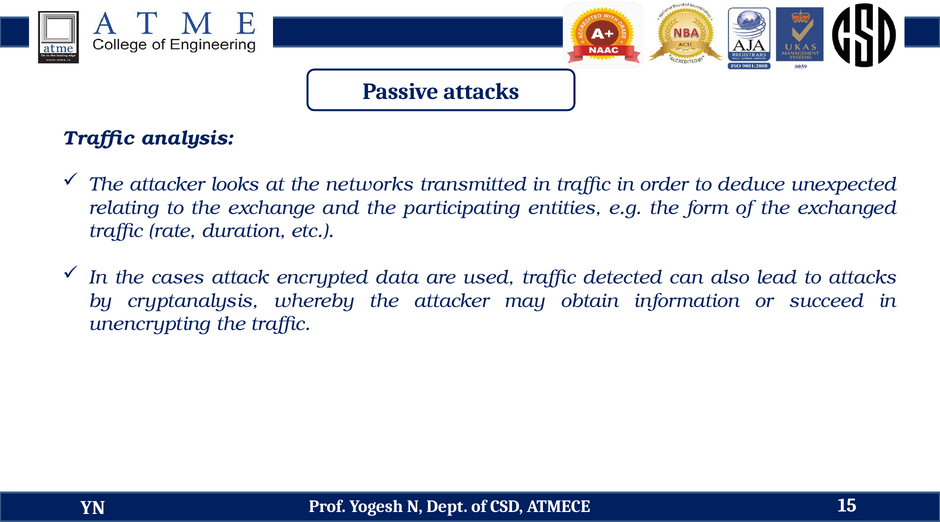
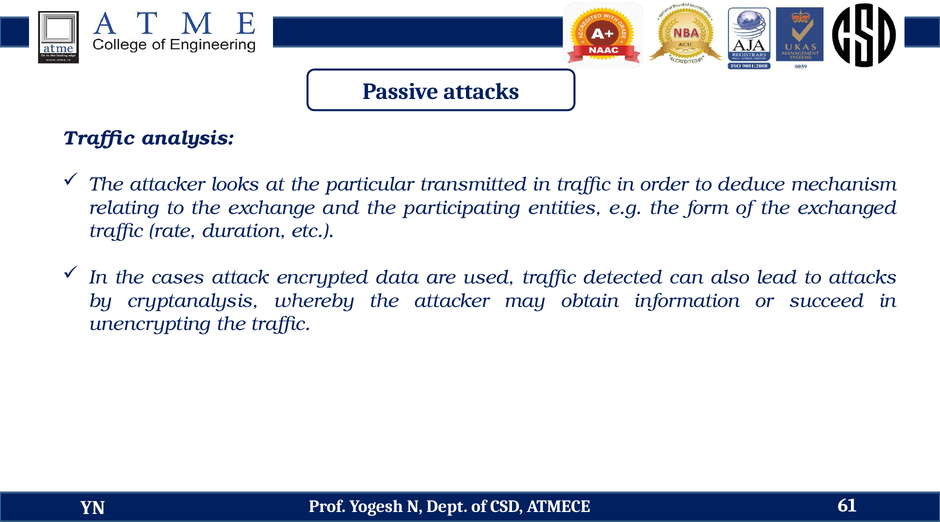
networks: networks -> particular
unexpected: unexpected -> mechanism
15: 15 -> 61
